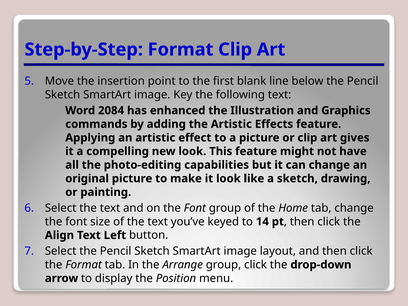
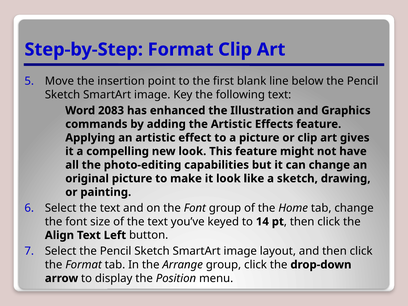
2084: 2084 -> 2083
